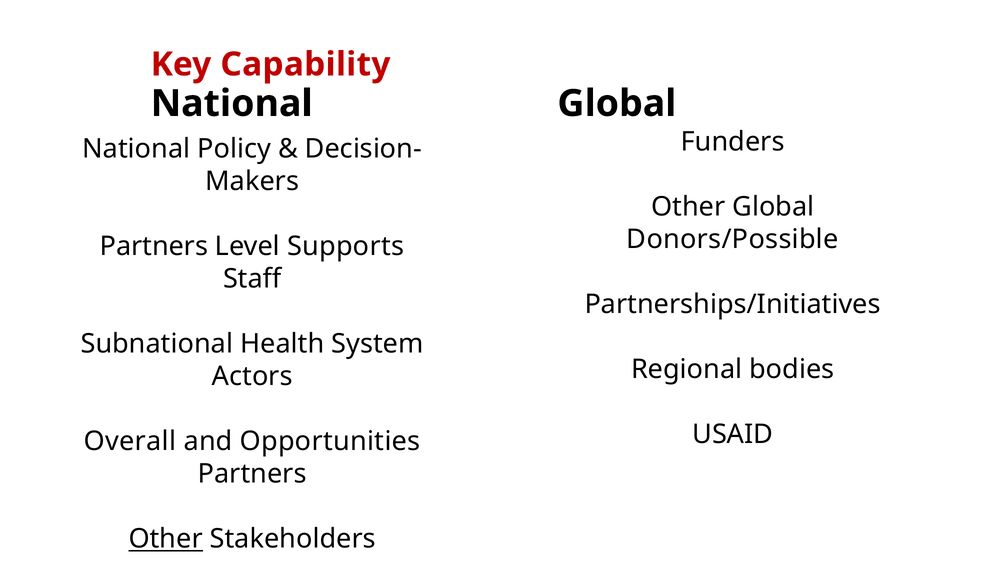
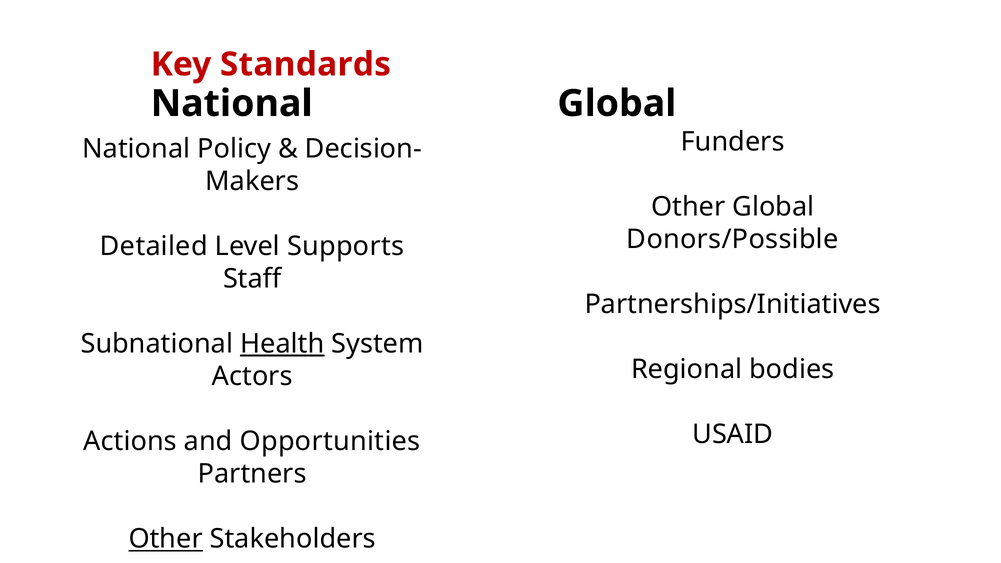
Capability: Capability -> Standards
Partners at (154, 246): Partners -> Detailed
Health underline: none -> present
Overall: Overall -> Actions
